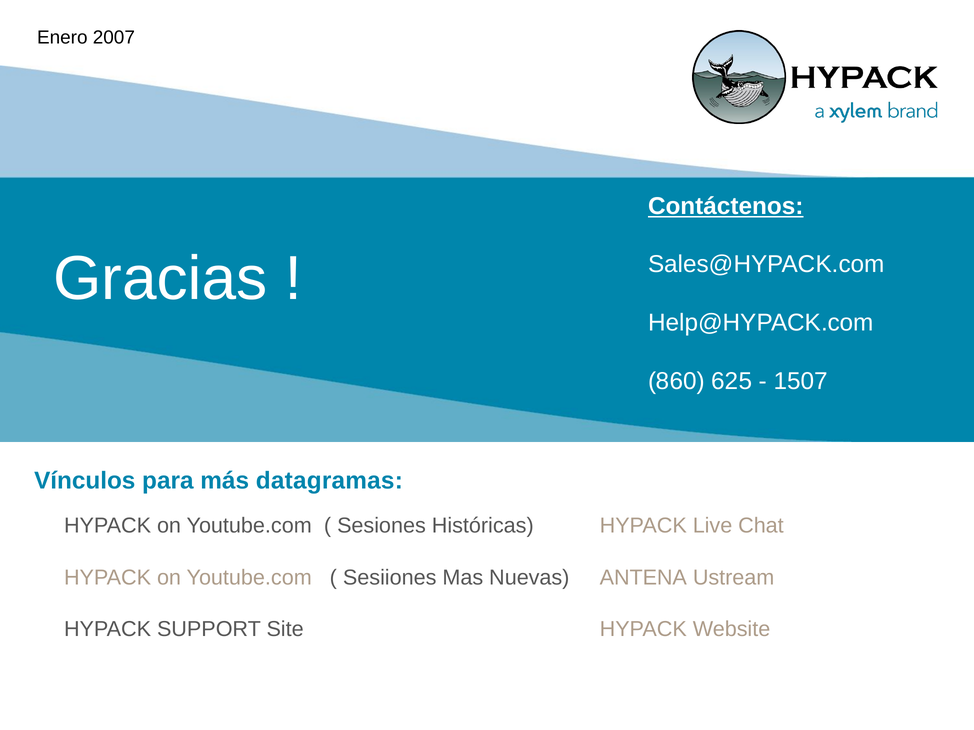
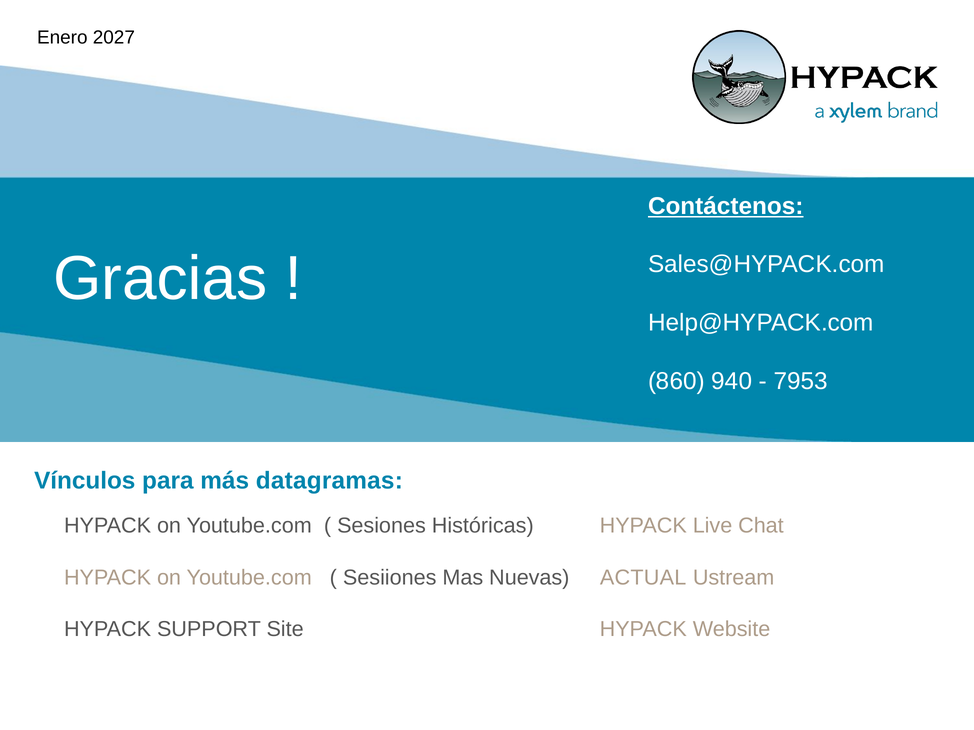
2007: 2007 -> 2027
625: 625 -> 940
1507: 1507 -> 7953
ANTENA: ANTENA -> ACTUAL
